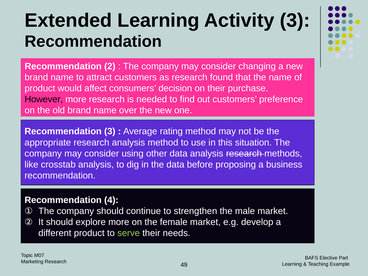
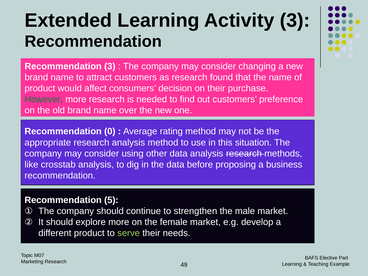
Recommendation 2: 2 -> 3
However colour: black -> green
Recommendation 3: 3 -> 0
4: 4 -> 5
